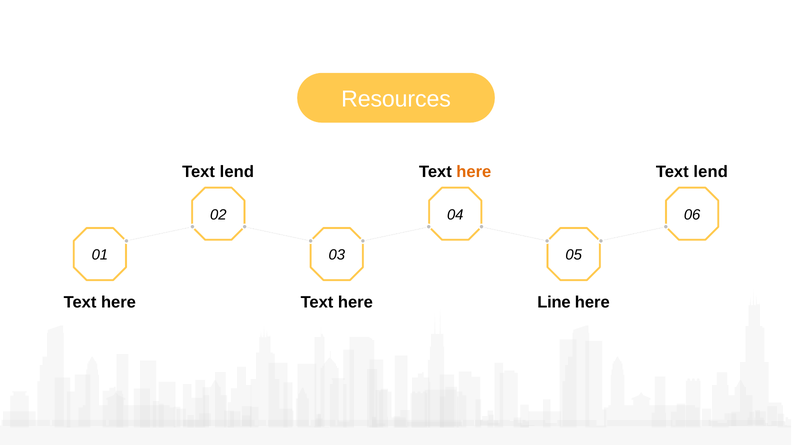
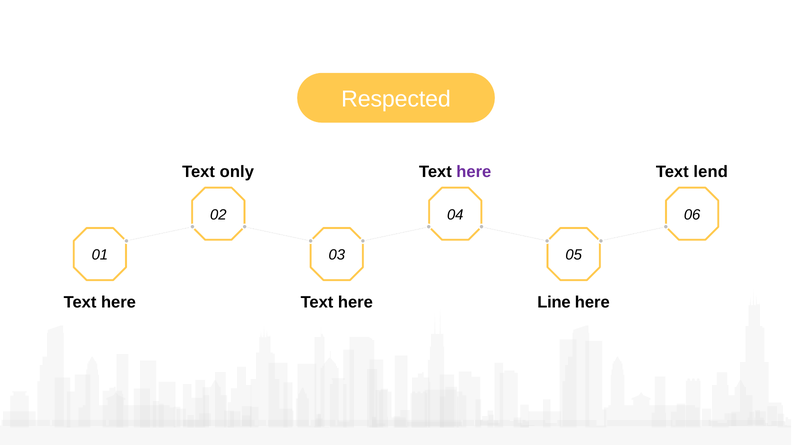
Resources: Resources -> Respected
lend at (237, 172): lend -> only
here at (474, 172) colour: orange -> purple
